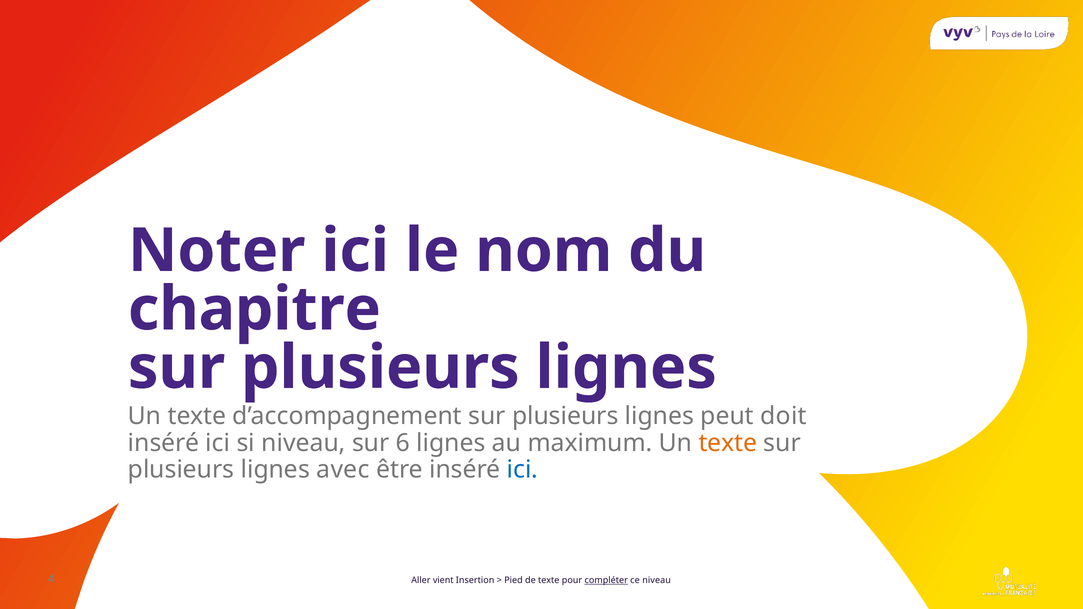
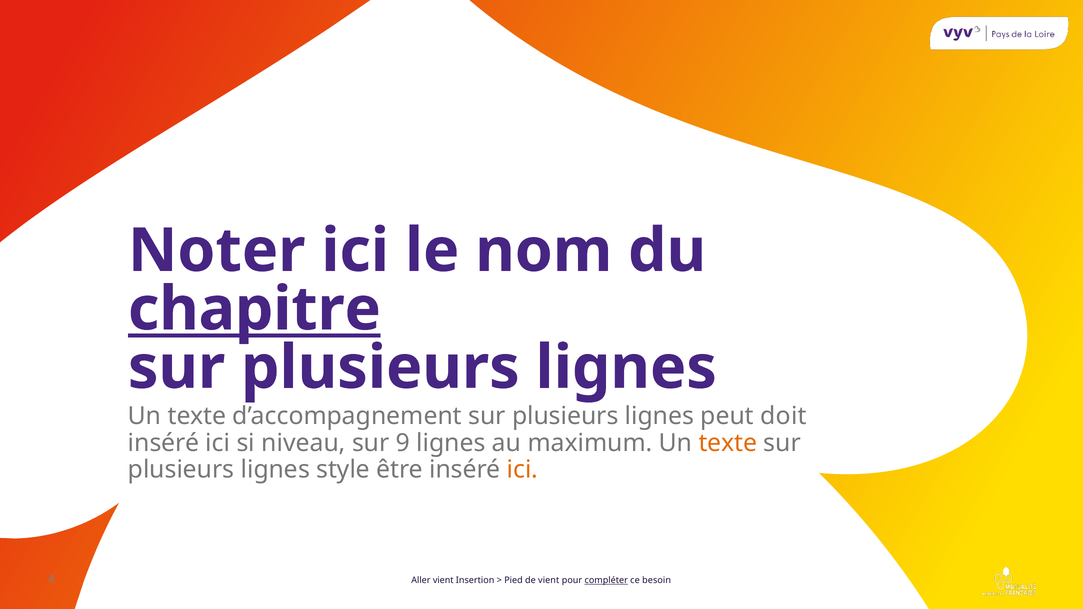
chapitre underline: none -> present
6: 6 -> 9
avec: avec -> style
ici at (522, 470) colour: blue -> orange
de texte: texte -> vient
ce niveau: niveau -> besoin
